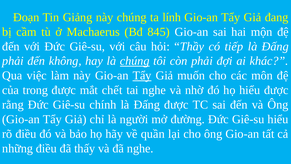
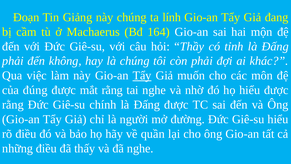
845: 845 -> 164
tiếp: tiếp -> tỉnh
chúng at (135, 61) underline: present -> none
trong: trong -> đúng
mắt chết: chết -> rằng
